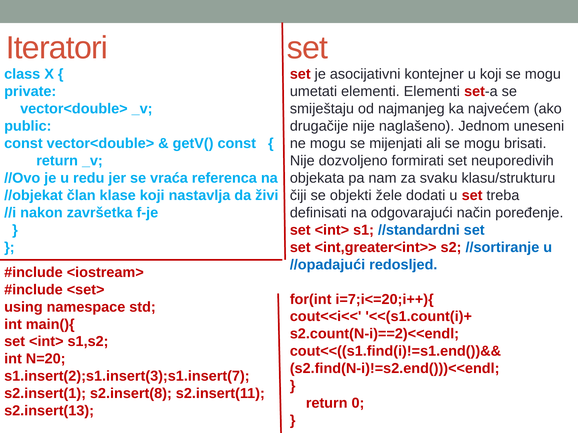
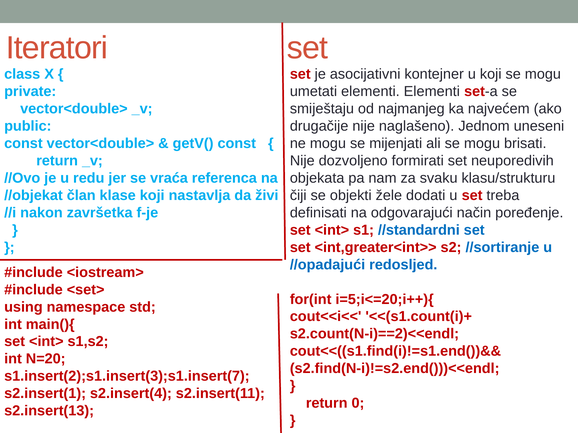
i=7;i<=20;i++){: i=7;i<=20;i++){ -> i=5;i<=20;i++){
s2.insert(8: s2.insert(8 -> s2.insert(4
